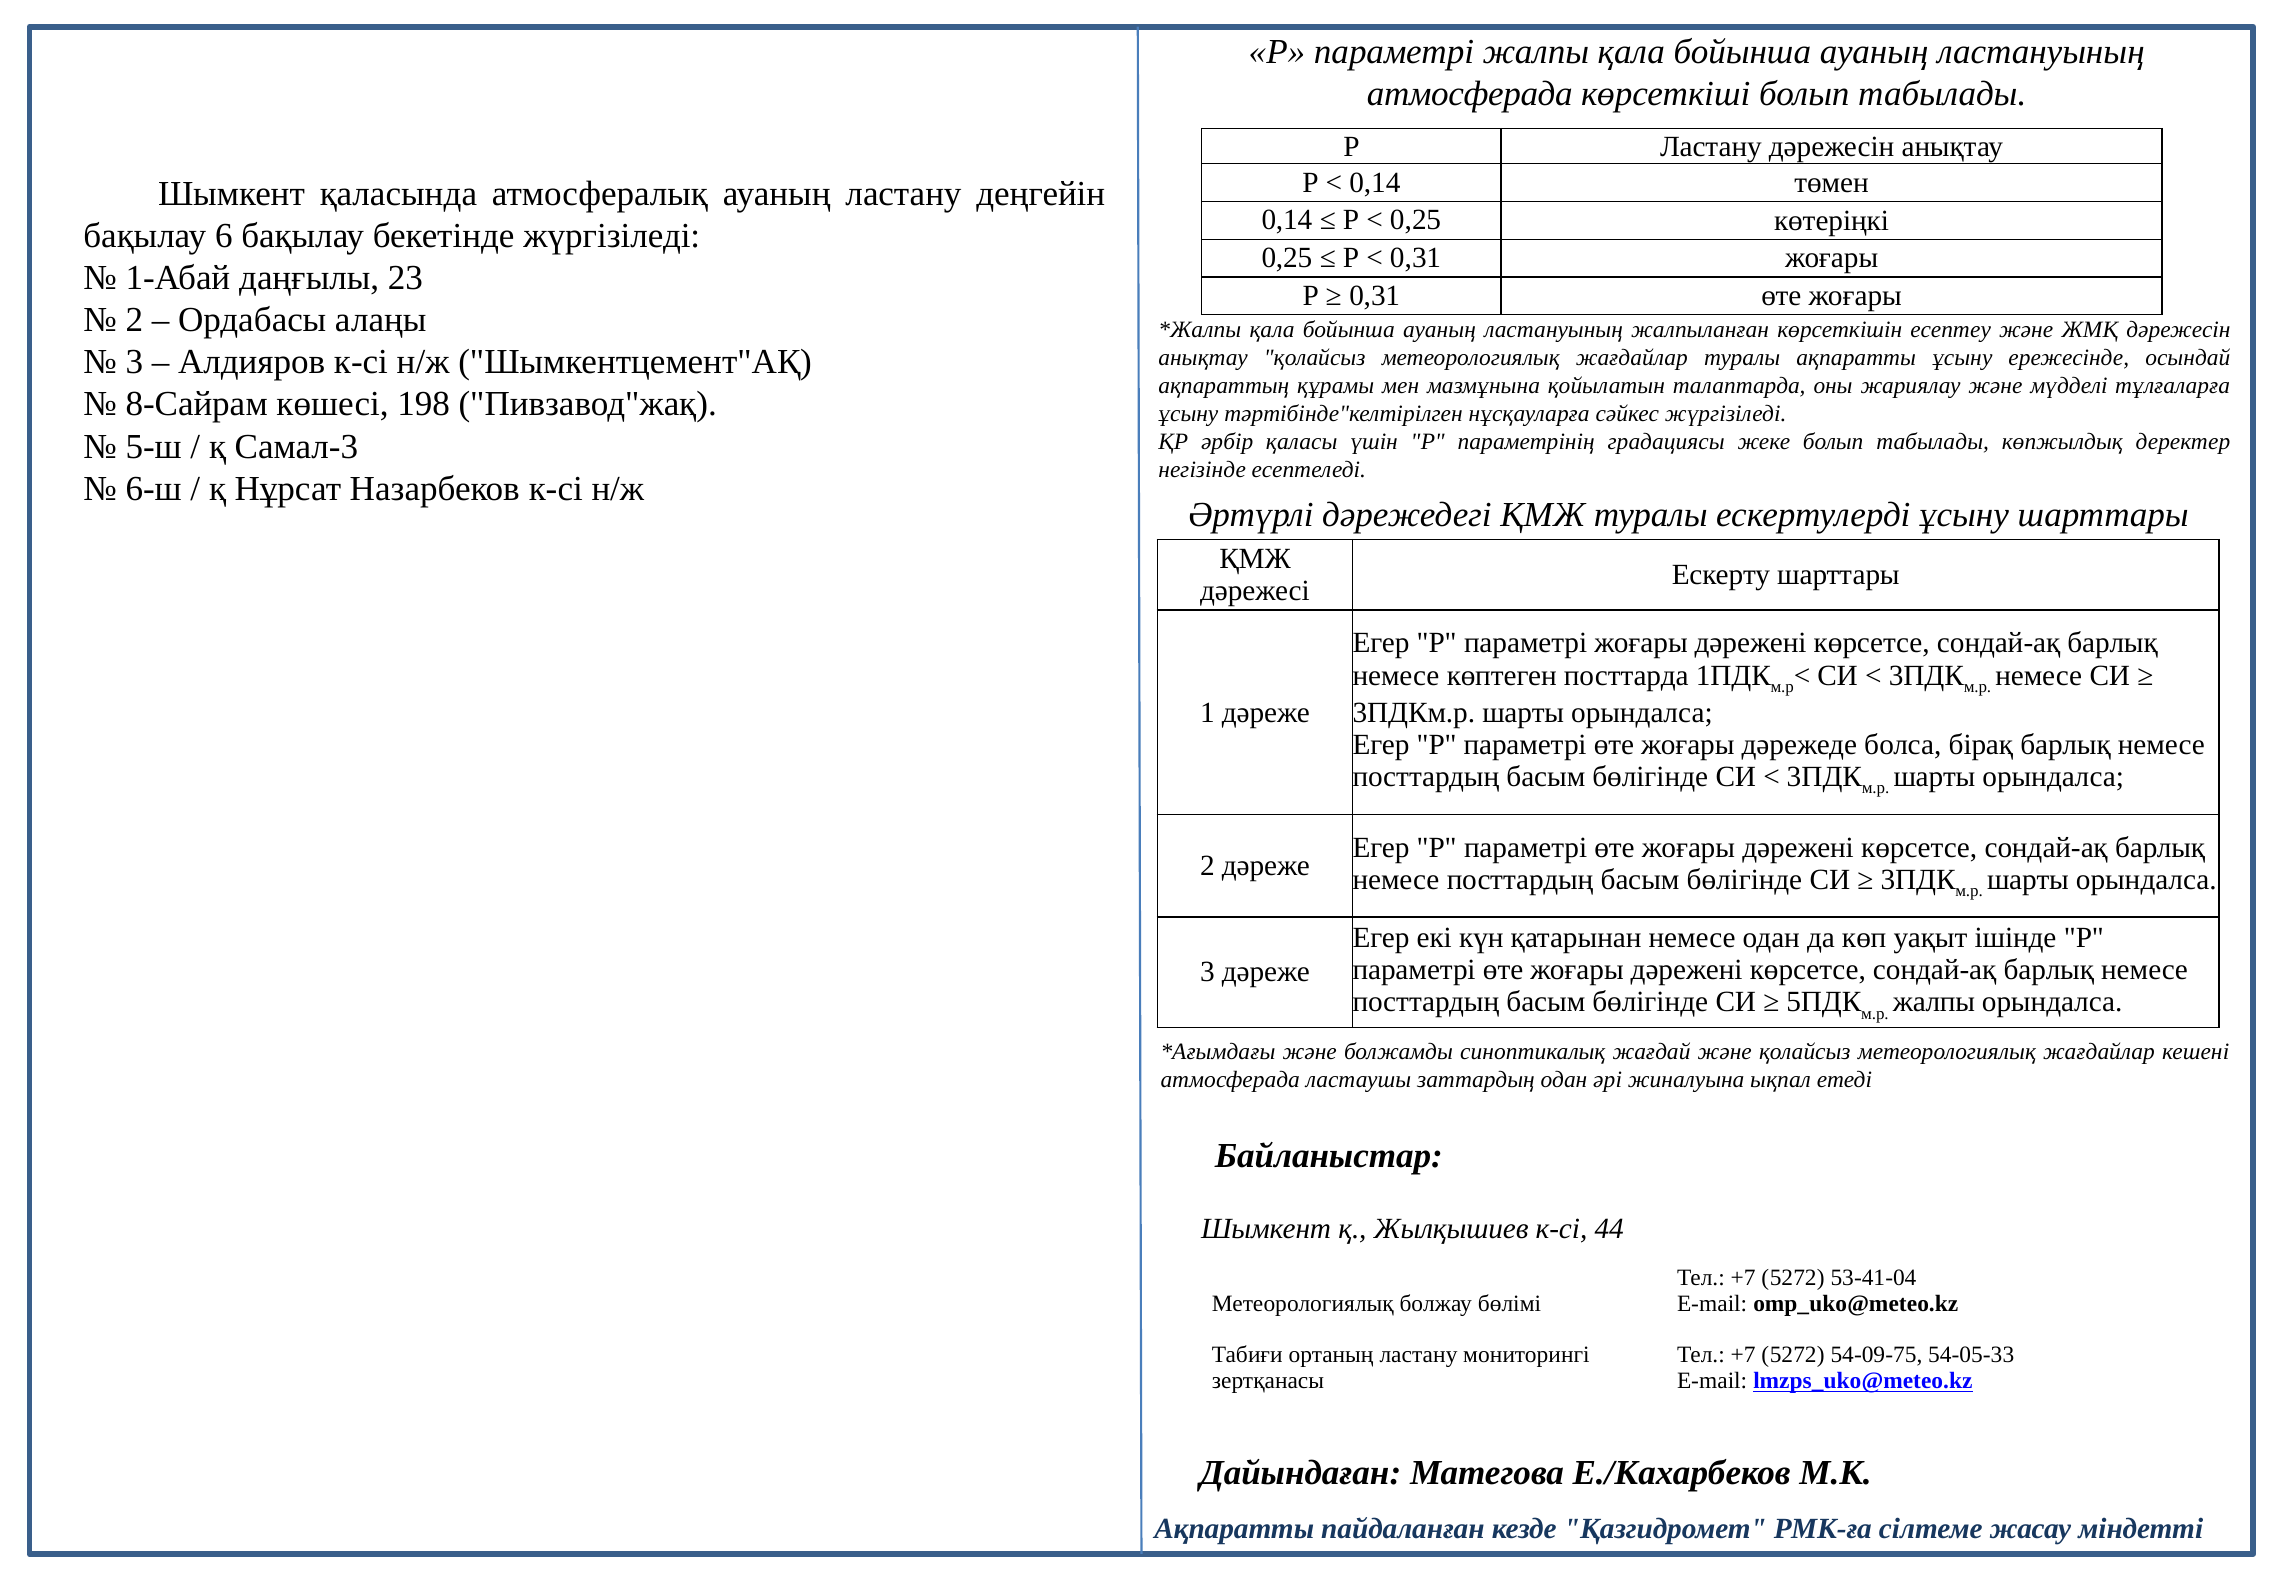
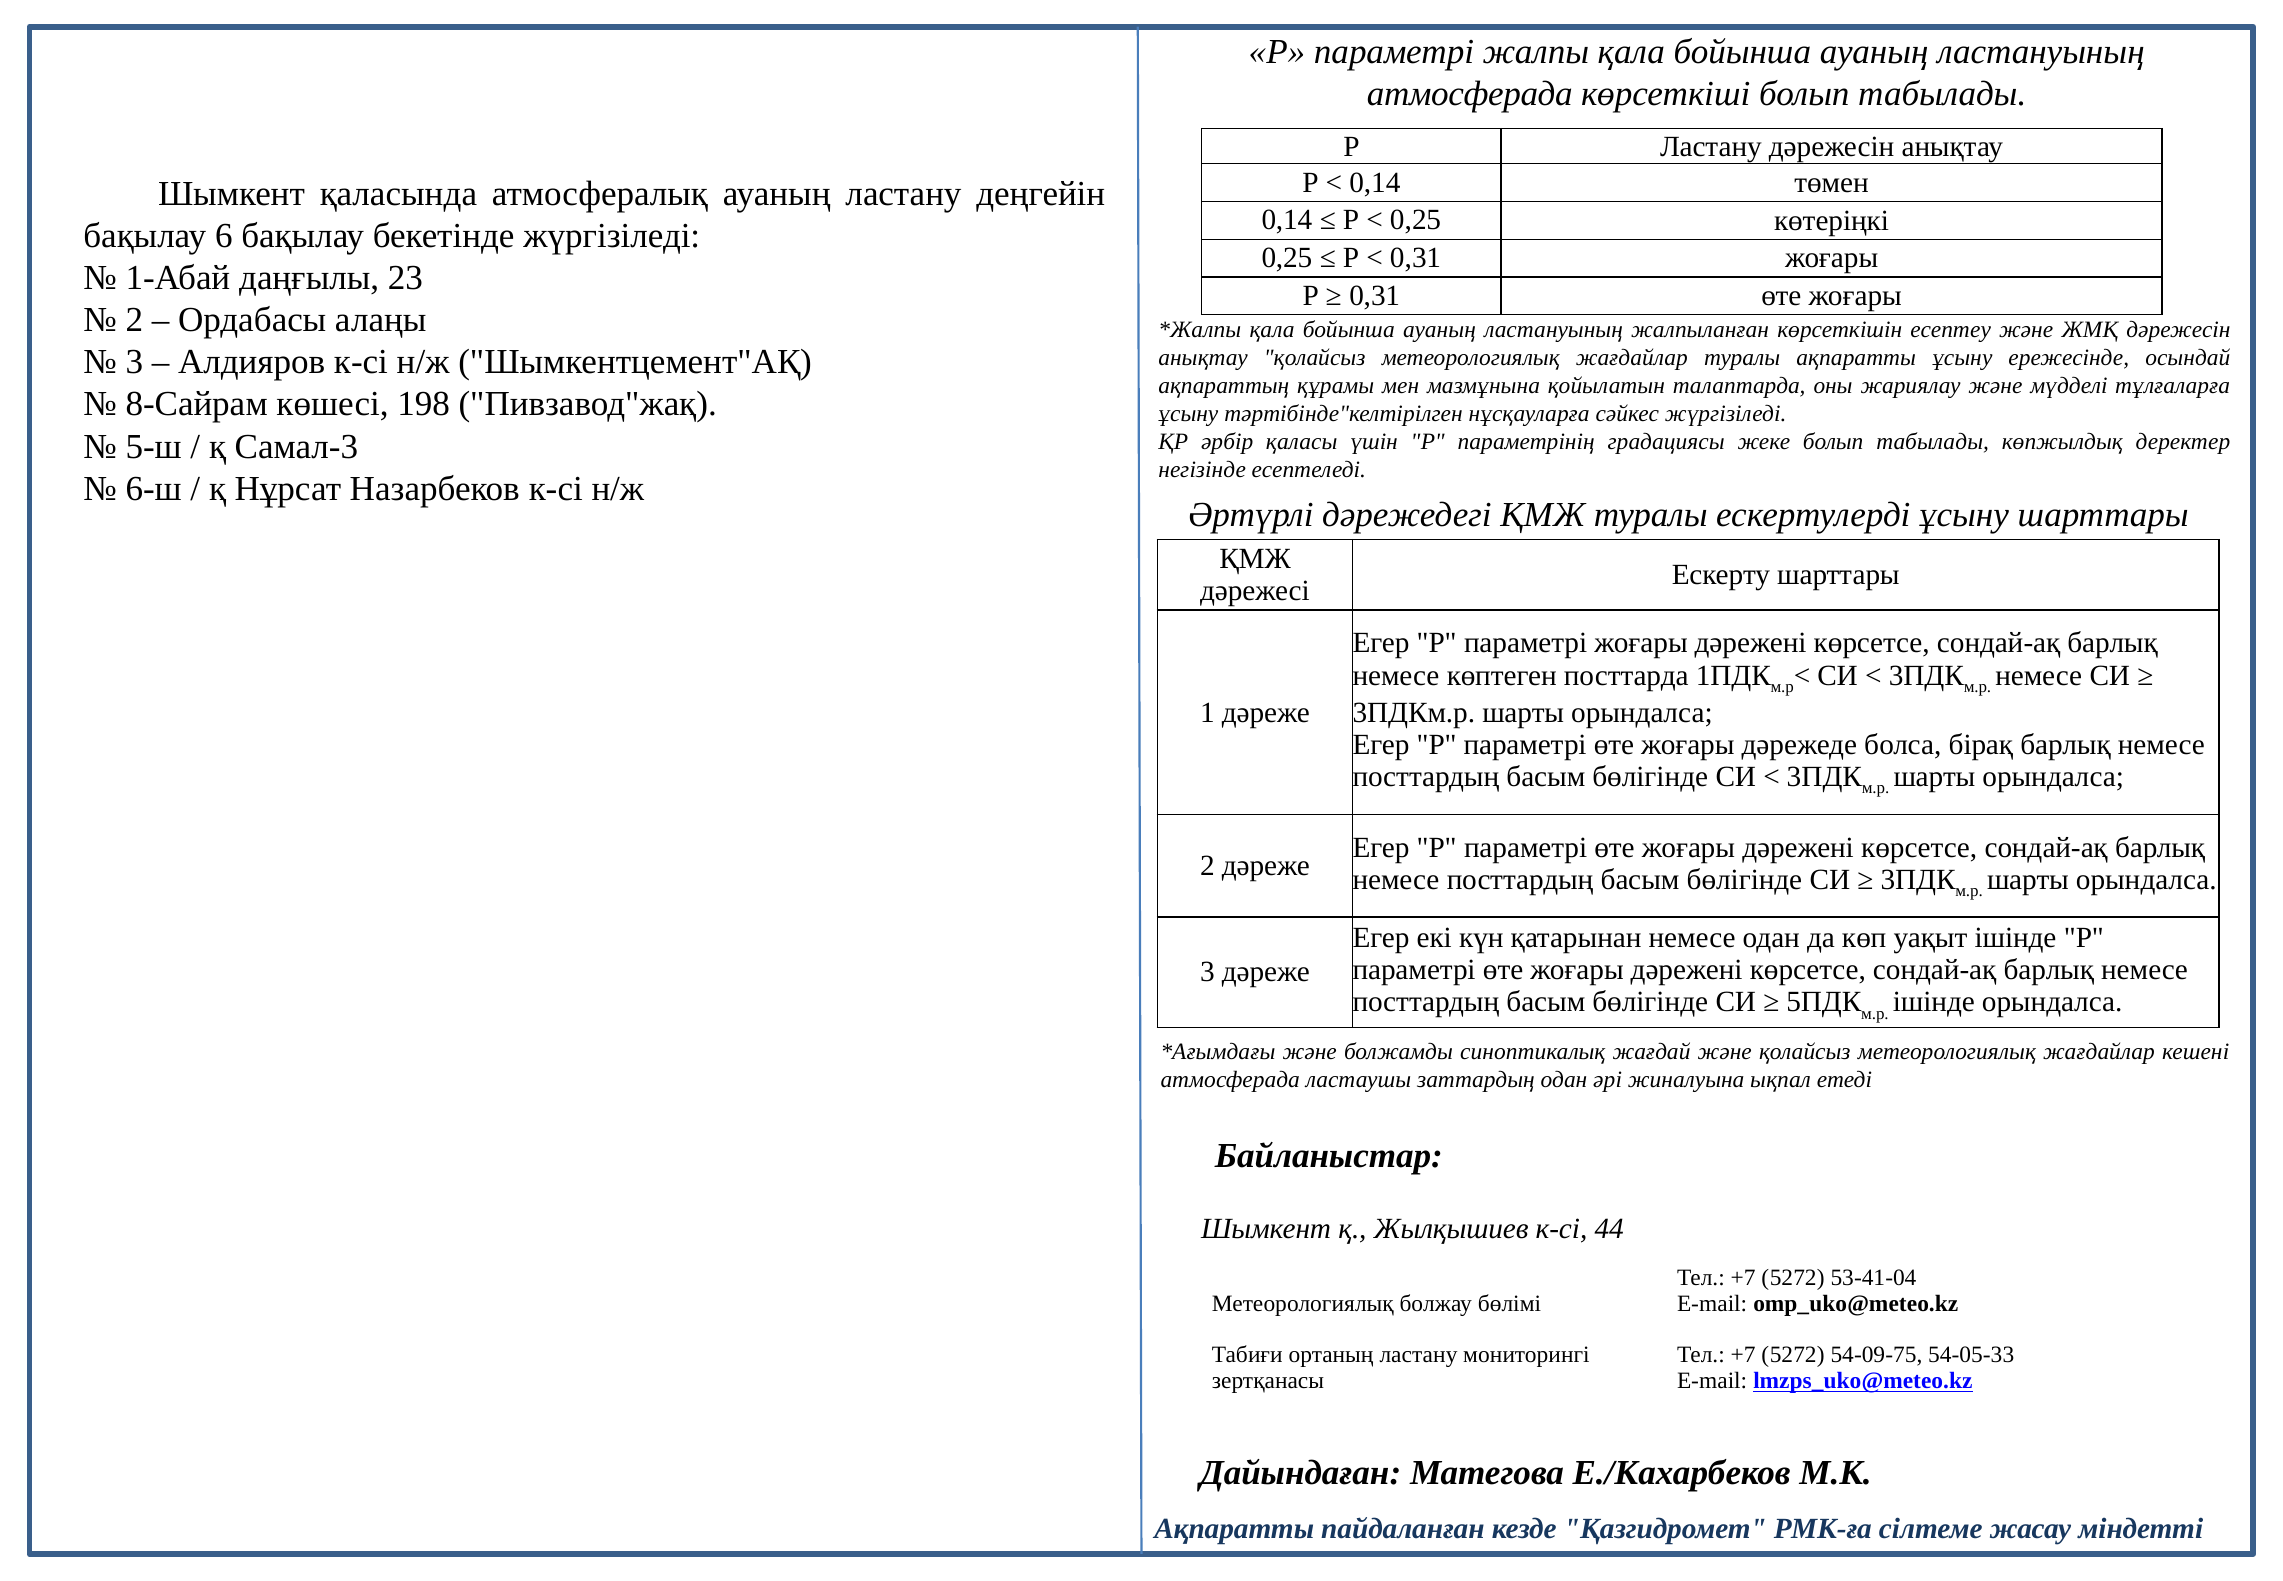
жалпы at (1934, 1002): жалпы -> ішінде
